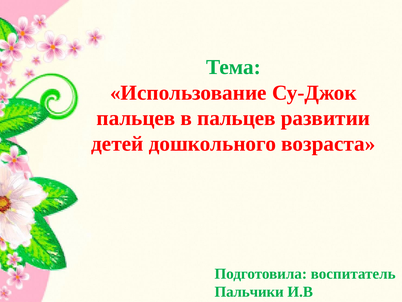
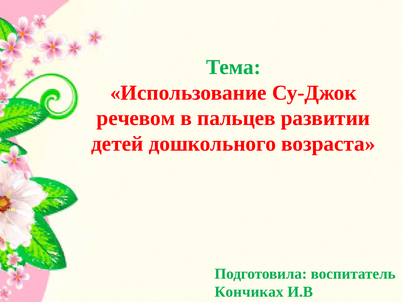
пальцев at (136, 118): пальцев -> речевом
Пальчики: Пальчики -> Кончиках
